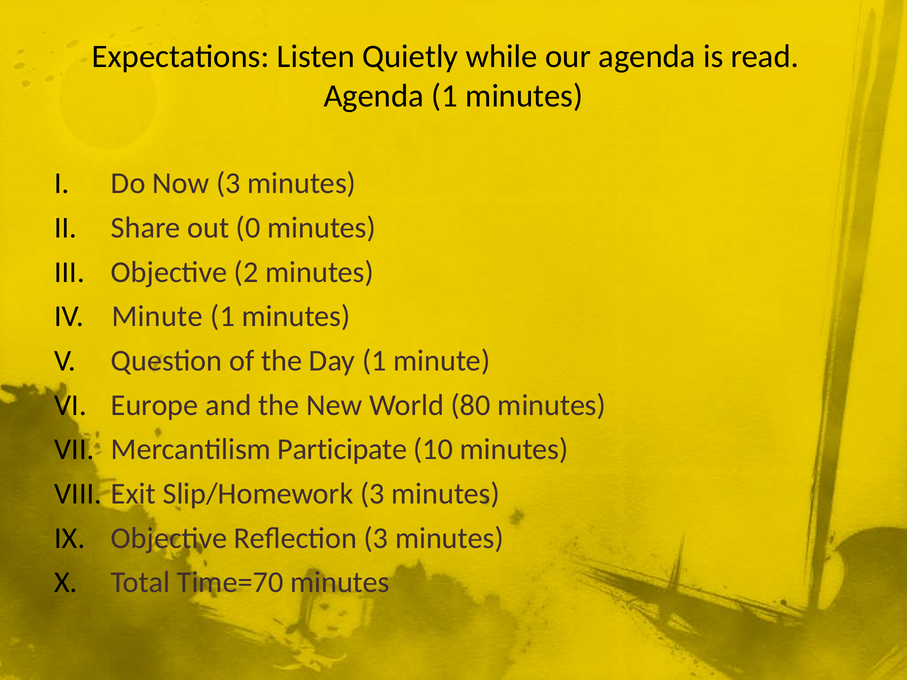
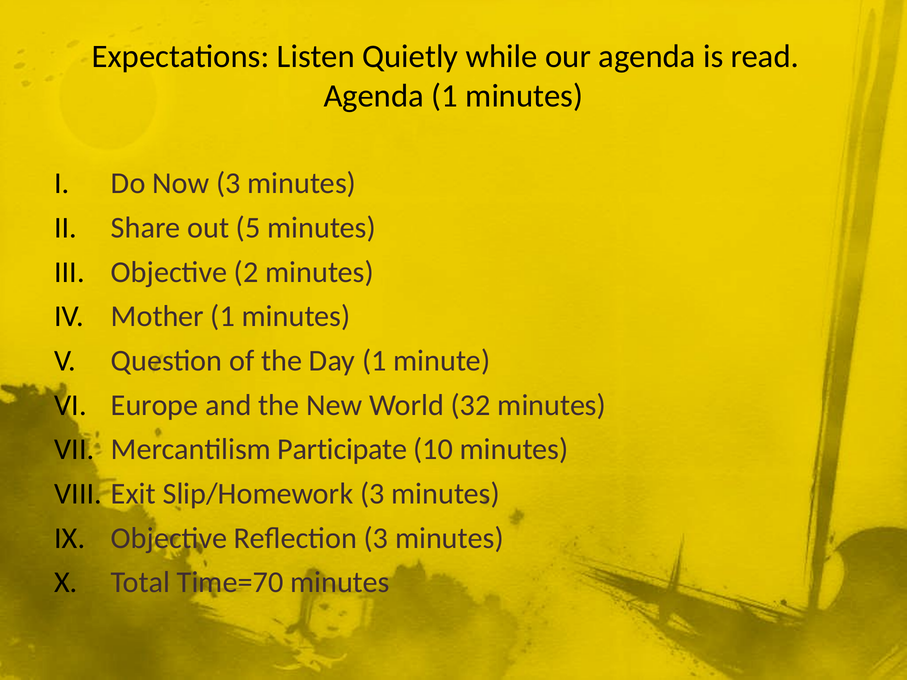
0: 0 -> 5
Minute at (157, 317): Minute -> Mother
80: 80 -> 32
